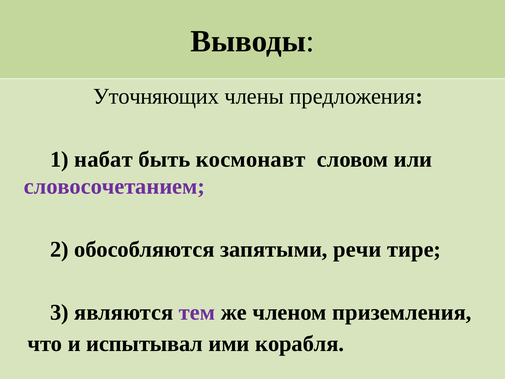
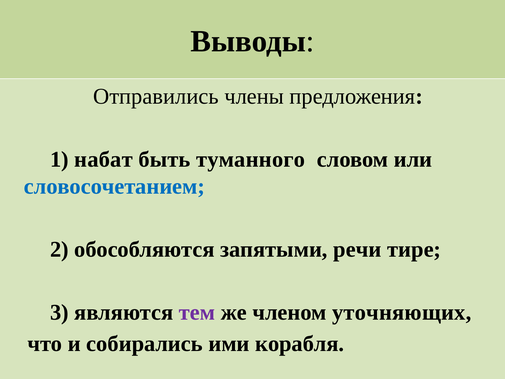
Уточняющих: Уточняющих -> Отправились
космонавт: космонавт -> туманного
словосочетанием colour: purple -> blue
приземления: приземления -> уточняющих
испытывал: испытывал -> собирались
